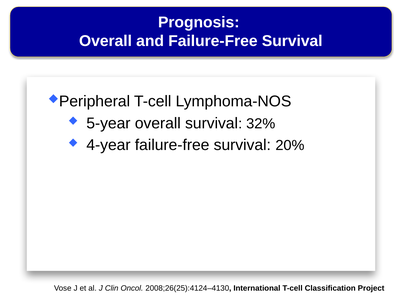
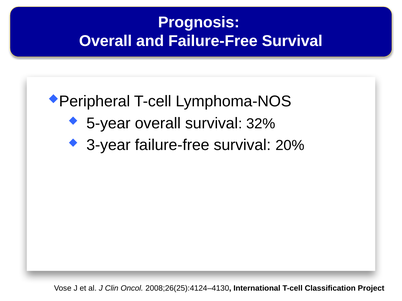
4-year: 4-year -> 3-year
